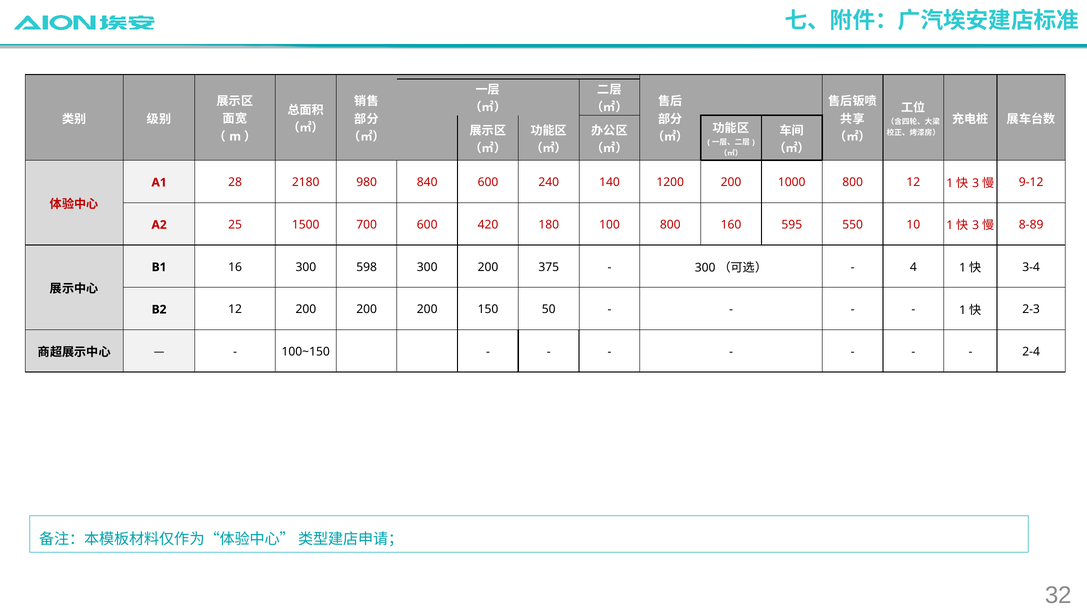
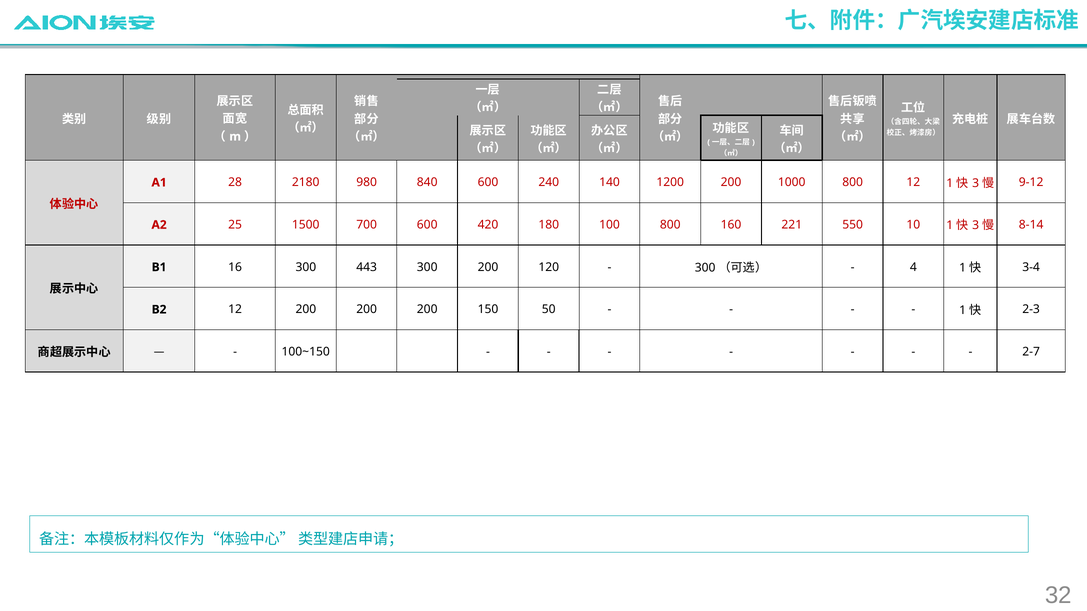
595: 595 -> 221
8-89: 8-89 -> 8-14
598: 598 -> 443
375: 375 -> 120
2-4: 2-4 -> 2-7
